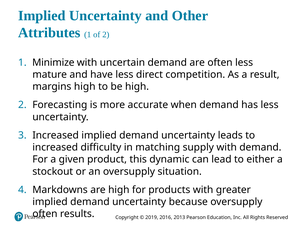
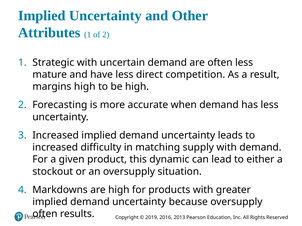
Minimize: Minimize -> Strategic
